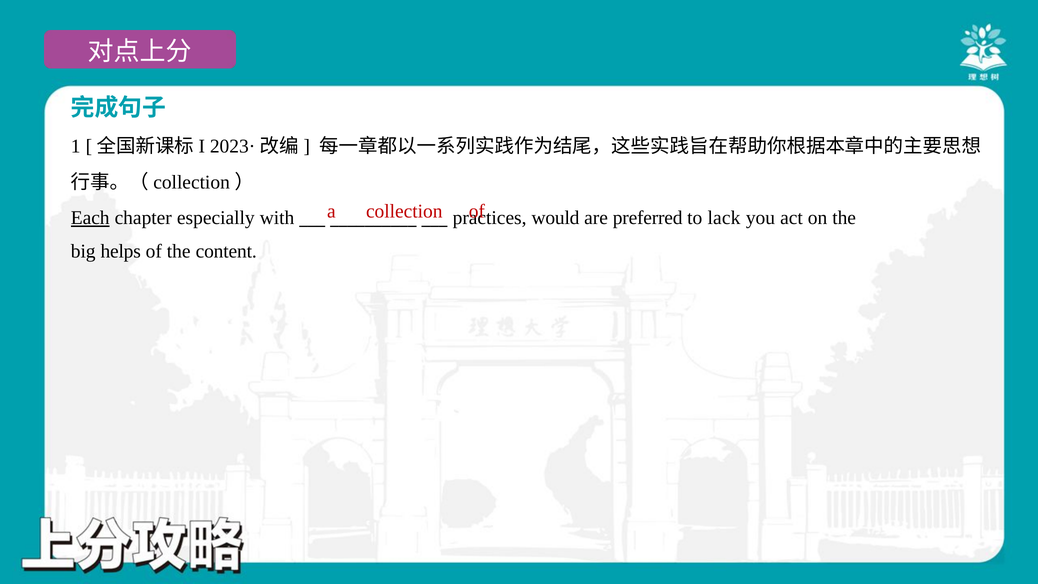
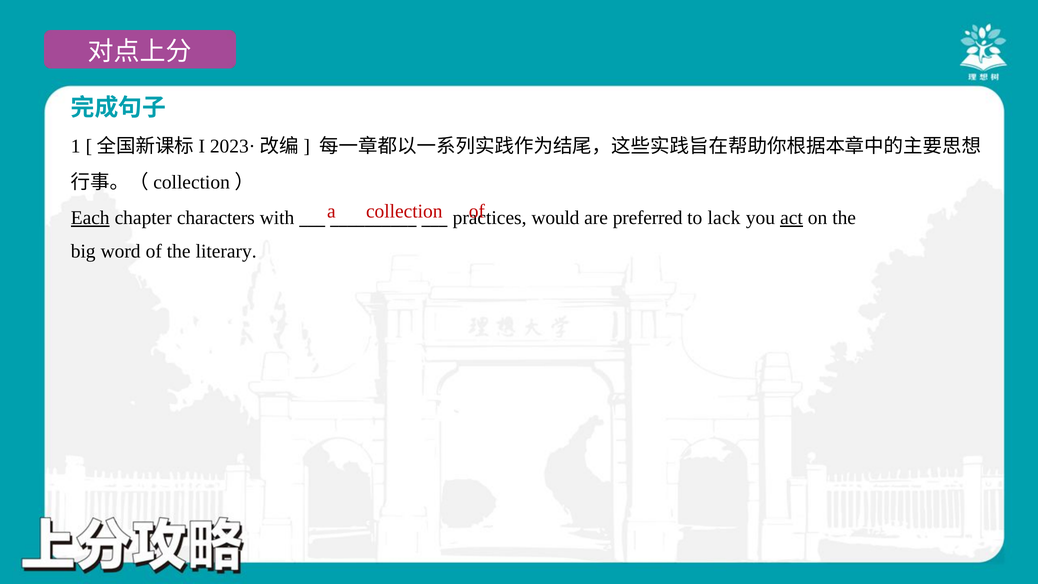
especially: especially -> characters
act underline: none -> present
helps: helps -> word
content: content -> literary
